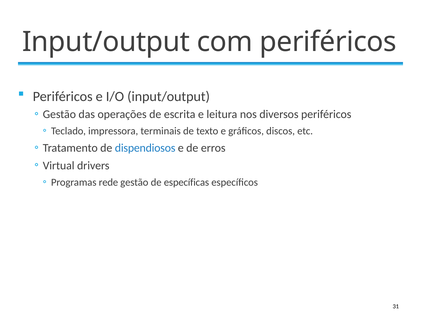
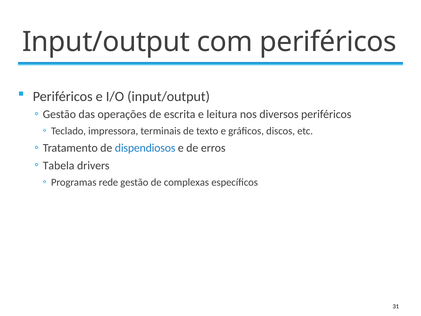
Virtual: Virtual -> Tabela
específicas: específicas -> complexas
